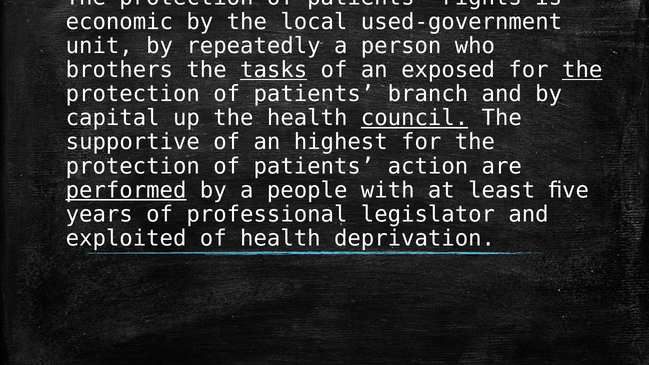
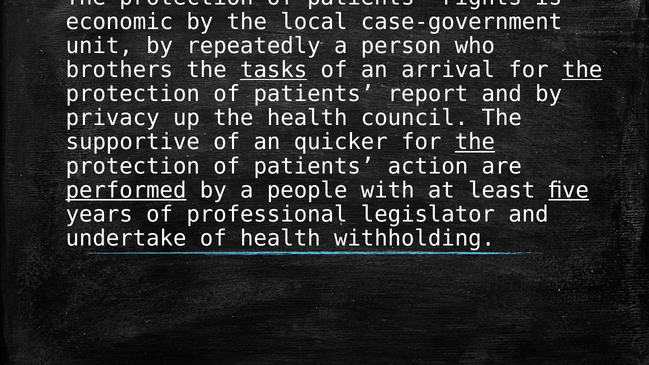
used-government: used-government -> case-government
exposed: exposed -> arrival
branch: branch -> report
capital: capital -> privacy
council underline: present -> none
highest: highest -> quicker
the at (475, 142) underline: none -> present
ﬁve underline: none -> present
exploited: exploited -> undertake
deprivation: deprivation -> withholding
